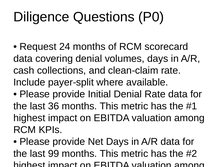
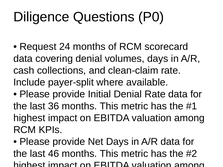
99: 99 -> 46
